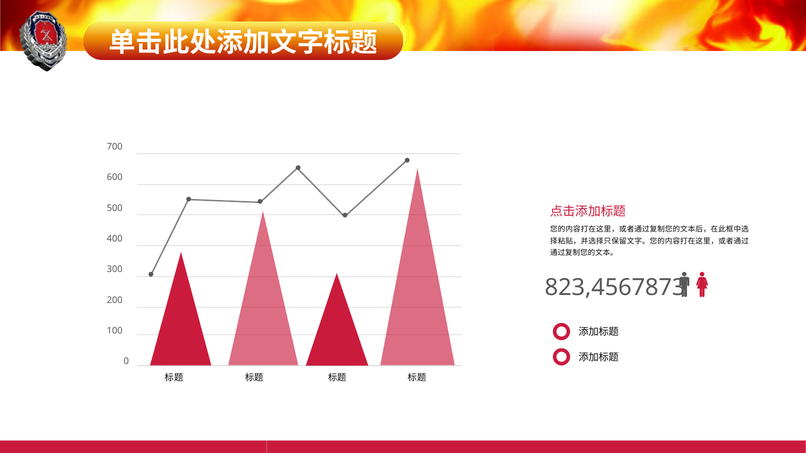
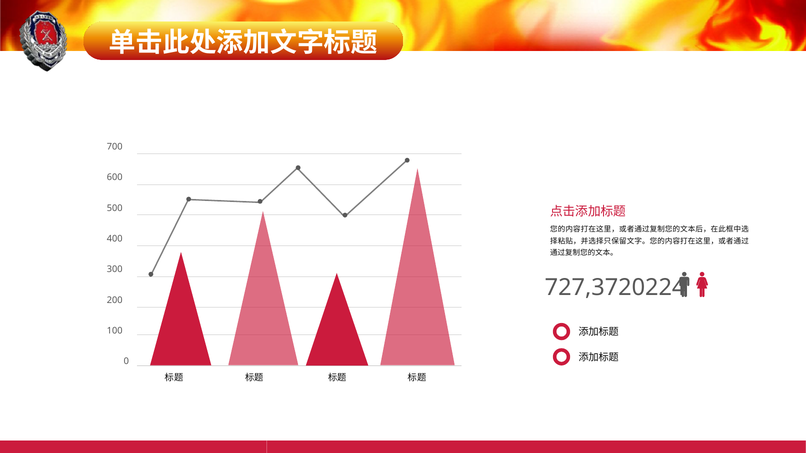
823,4567873: 823,4567873 -> 727,3720224
